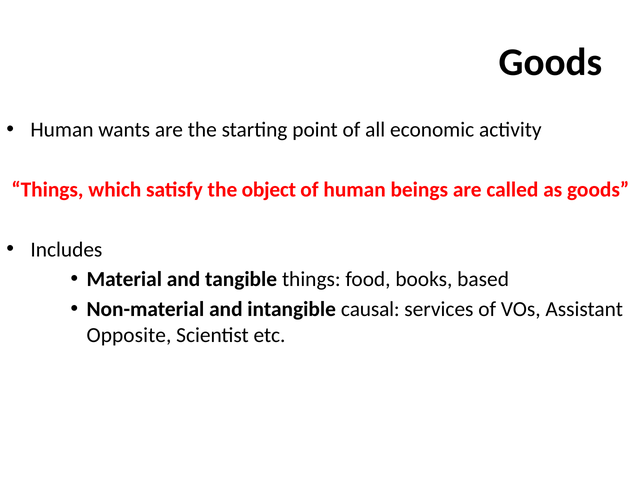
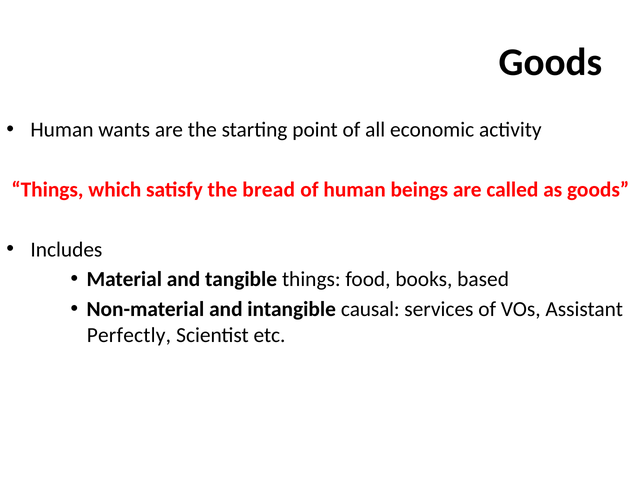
object: object -> bread
Opposite: Opposite -> Perfectly
